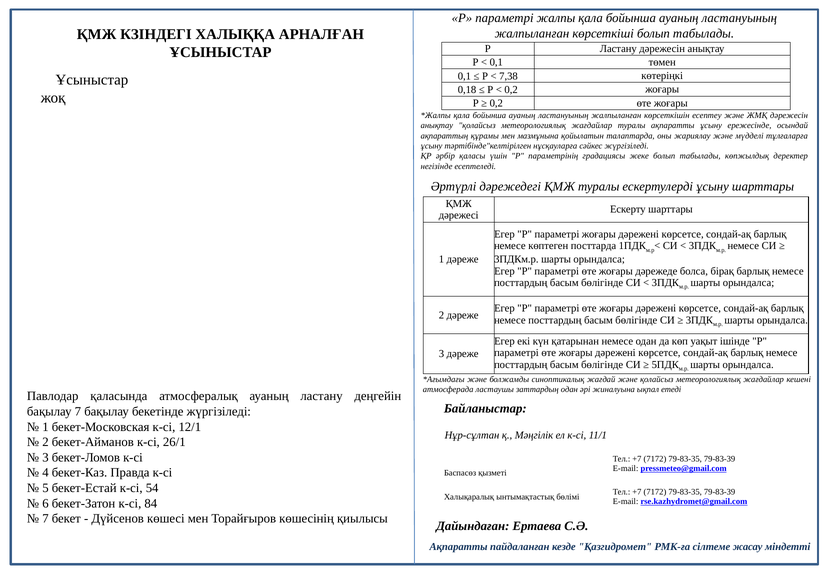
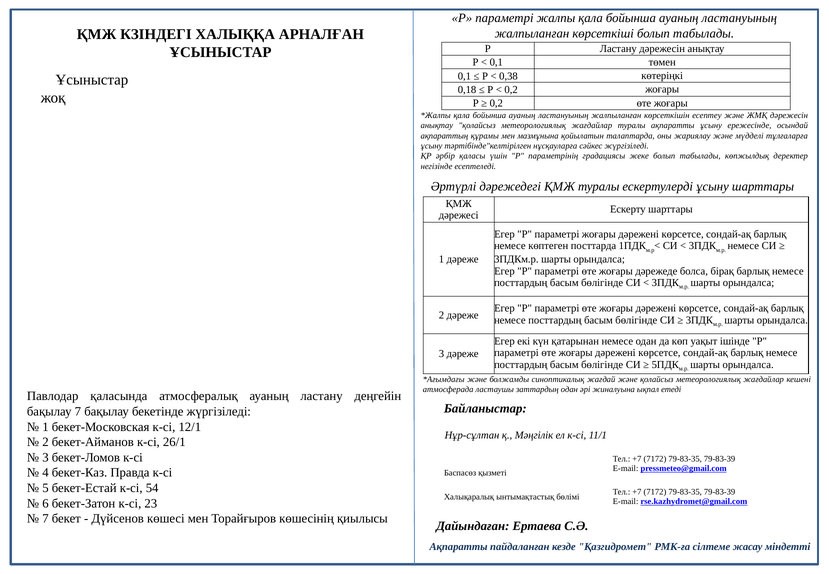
7,38: 7,38 -> 0,38
84: 84 -> 23
